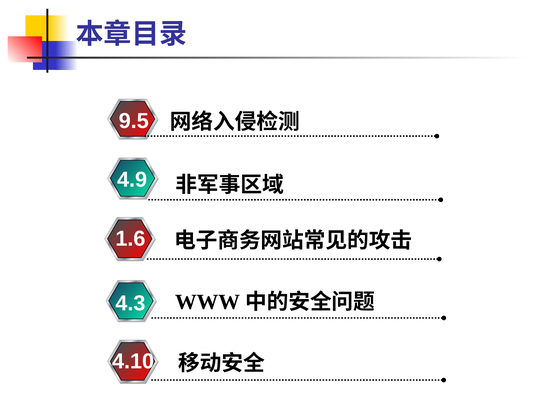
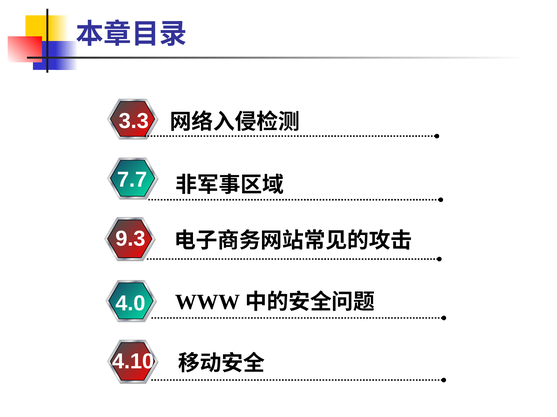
9.5: 9.5 -> 3.3
4.9: 4.9 -> 7.7
1.6: 1.6 -> 9.3
4.3: 4.3 -> 4.0
